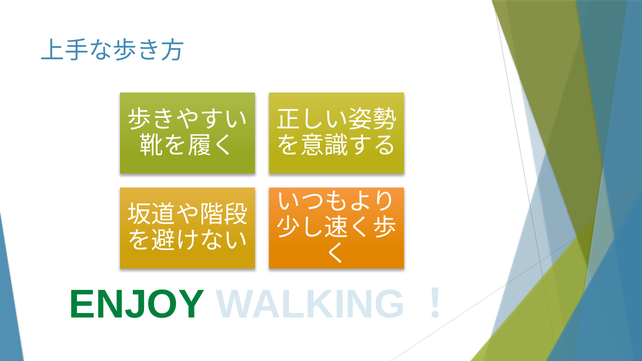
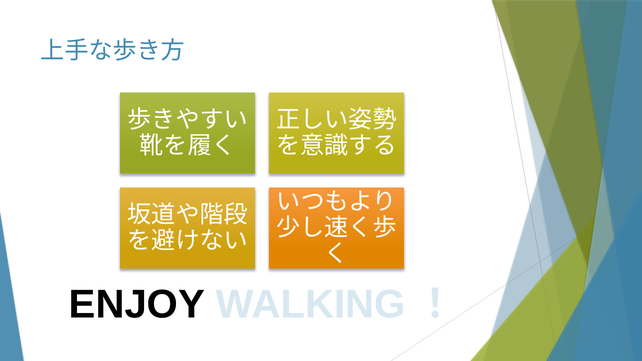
ENJOY colour: green -> black
